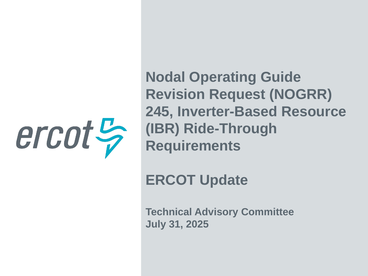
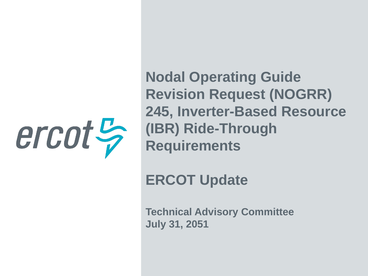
2025: 2025 -> 2051
